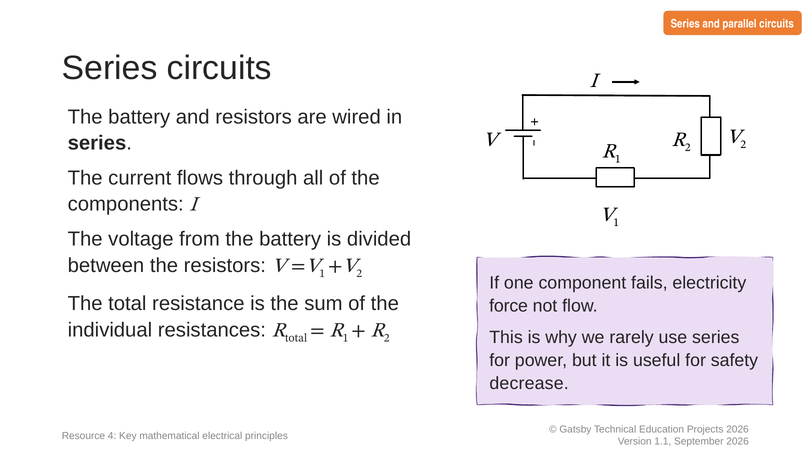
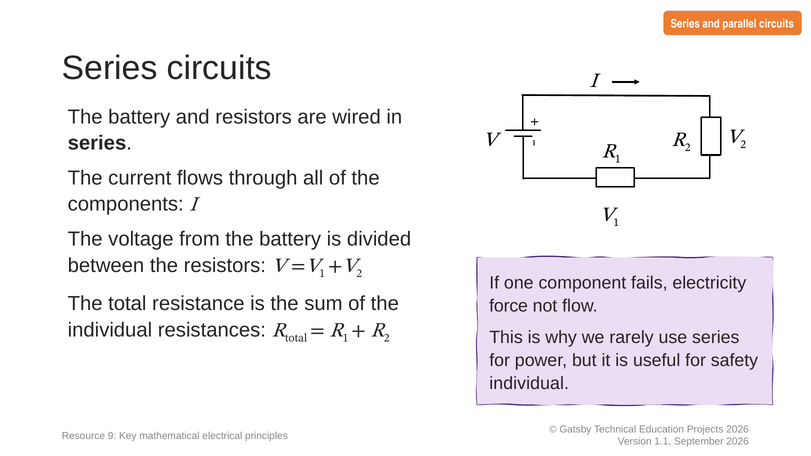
decrease at (529, 384): decrease -> individual
4: 4 -> 9
